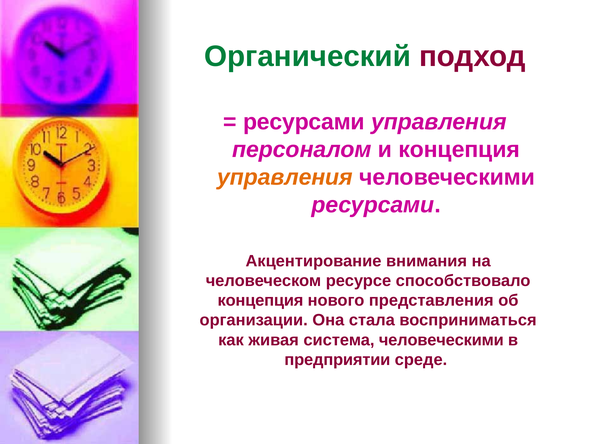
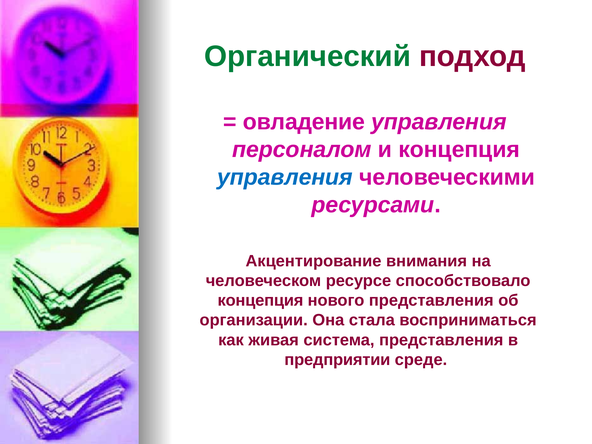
ресурсами at (304, 122): ресурсами -> овладение
управления at (285, 177) colour: orange -> blue
система человеческими: человеческими -> представления
